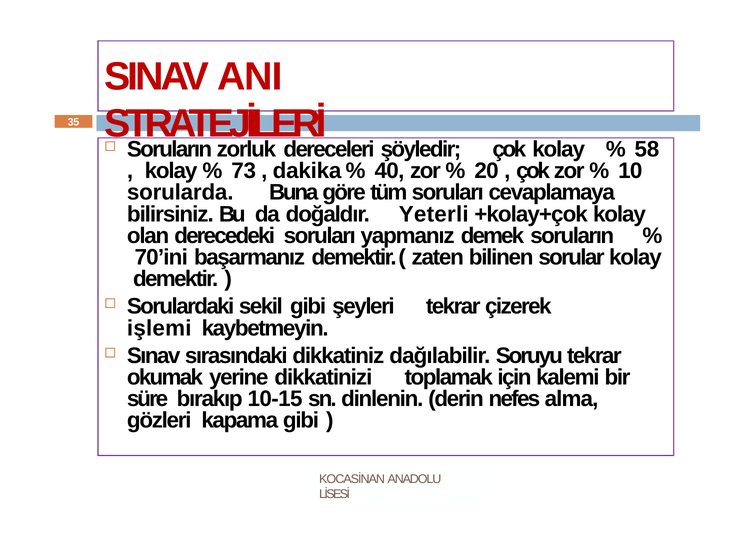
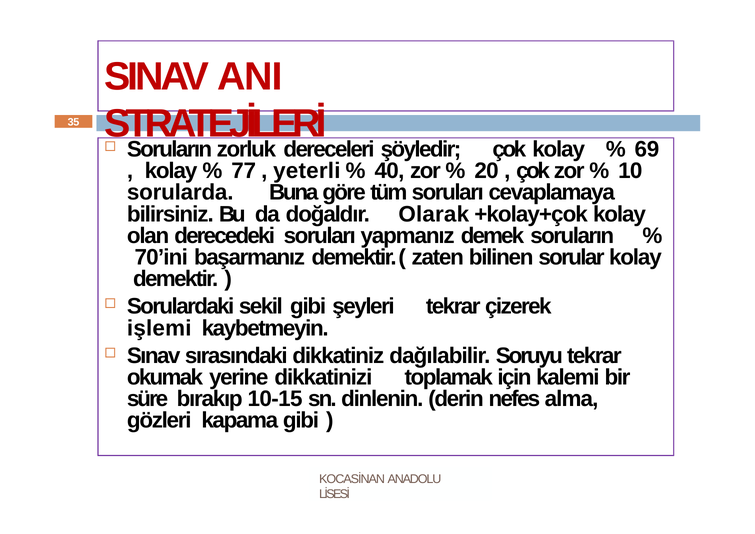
58: 58 -> 69
73: 73 -> 77
dakika: dakika -> yeterli
Yeterli: Yeterli -> Olarak
